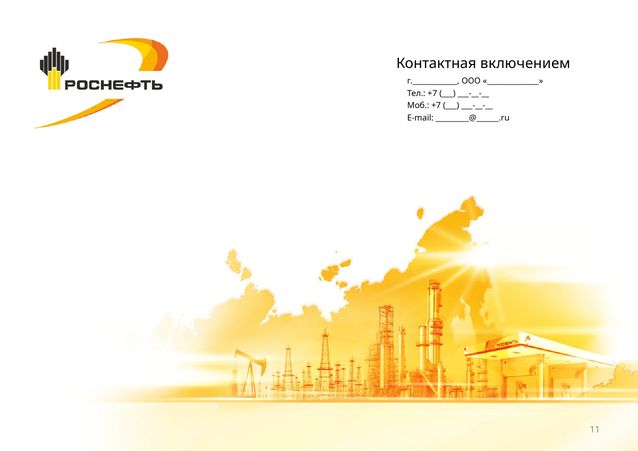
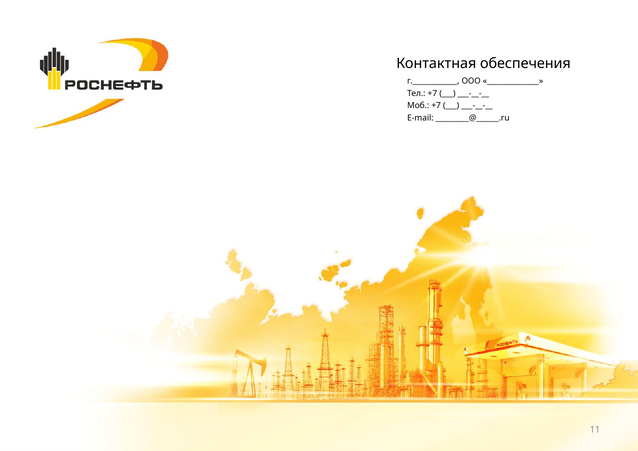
включением: включением -> обеспечения
